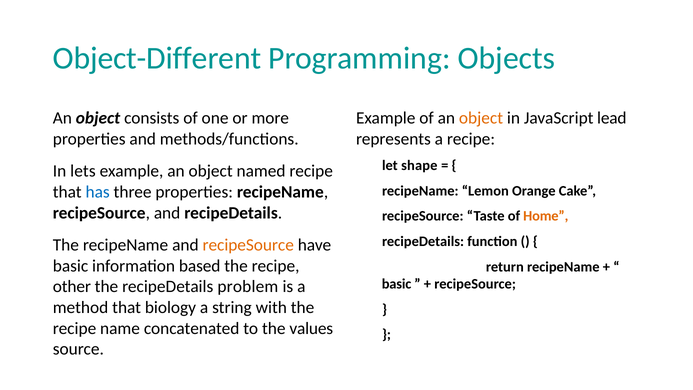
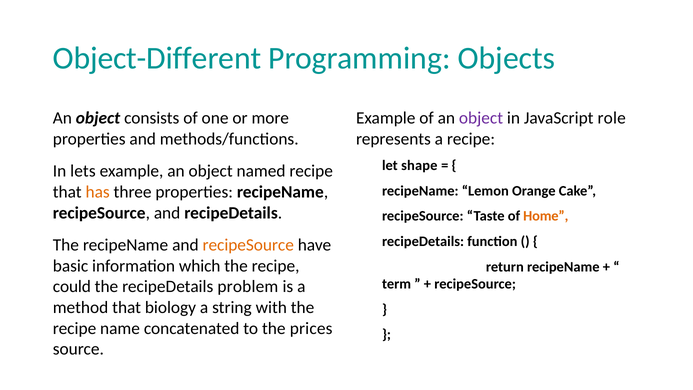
object at (481, 118) colour: orange -> purple
lead: lead -> role
has colour: blue -> orange
based: based -> which
basic at (397, 284): basic -> term
other: other -> could
values: values -> prices
